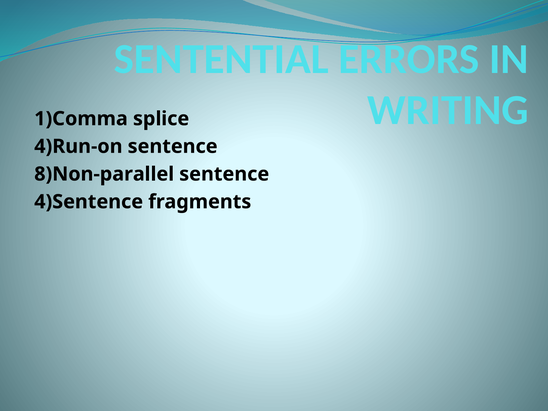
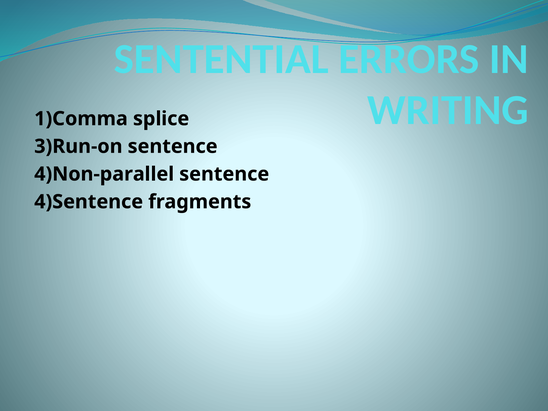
4)Run-on: 4)Run-on -> 3)Run-on
8)Non-parallel: 8)Non-parallel -> 4)Non-parallel
